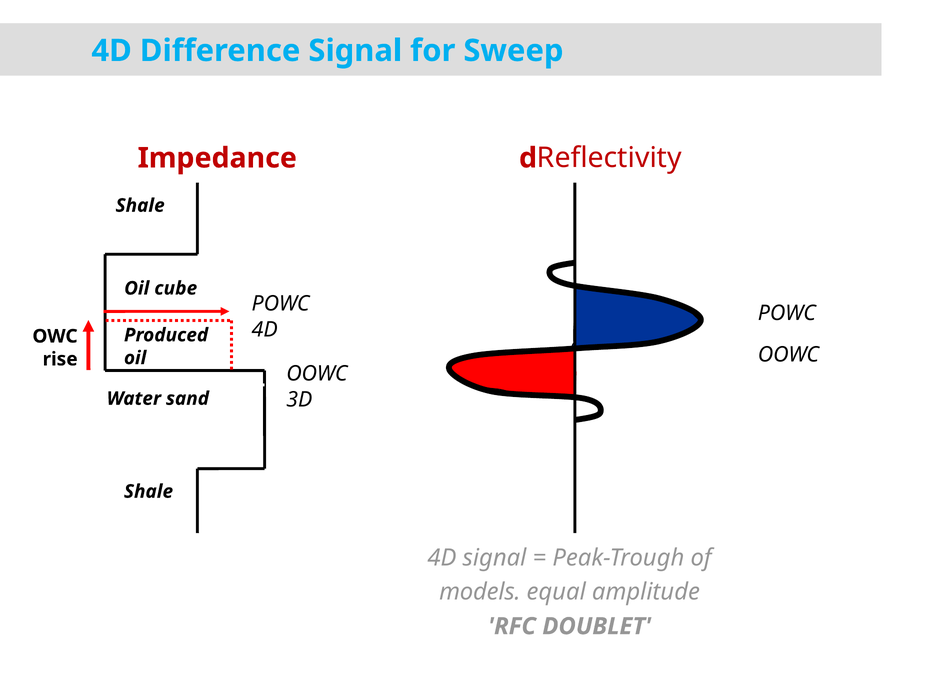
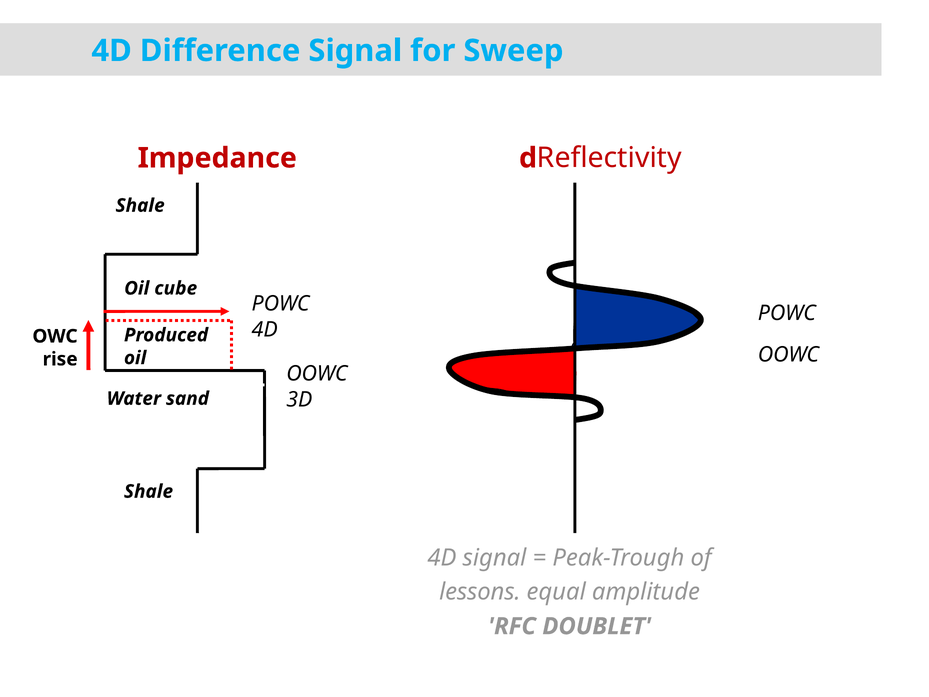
models: models -> lessons
